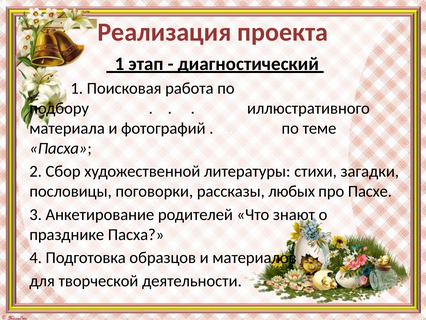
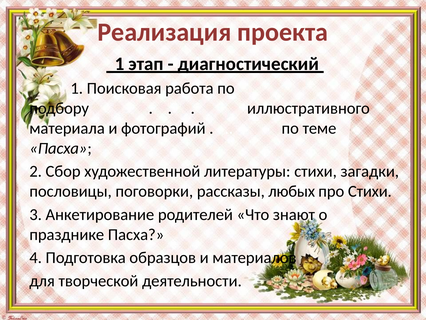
про Пасхе: Пасхе -> Стихи
